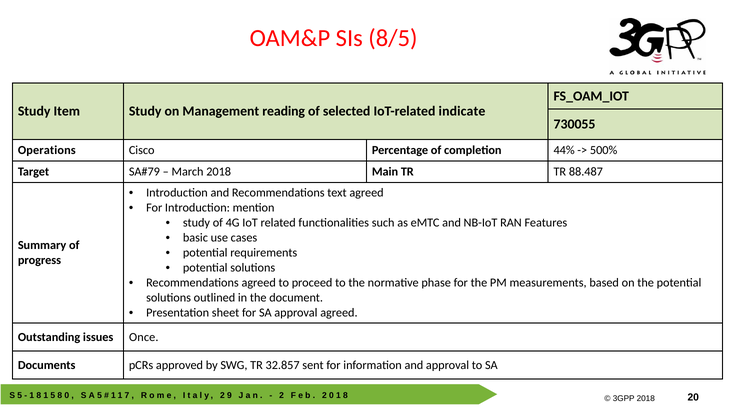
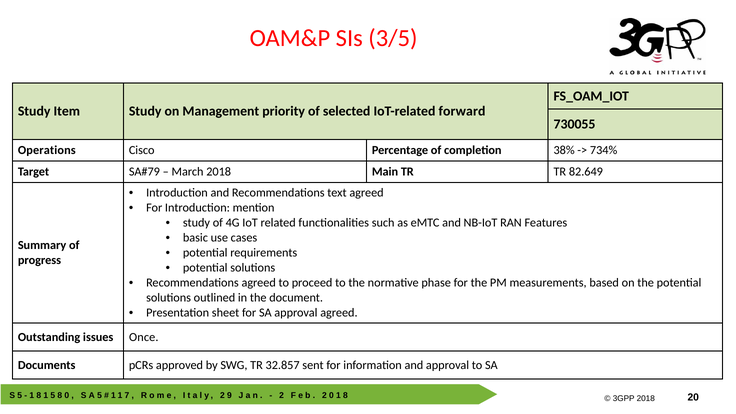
8/5: 8/5 -> 3/5
reading: reading -> priority
indicate: indicate -> forward
44%: 44% -> 38%
500%: 500% -> 734%
88.487: 88.487 -> 82.649
